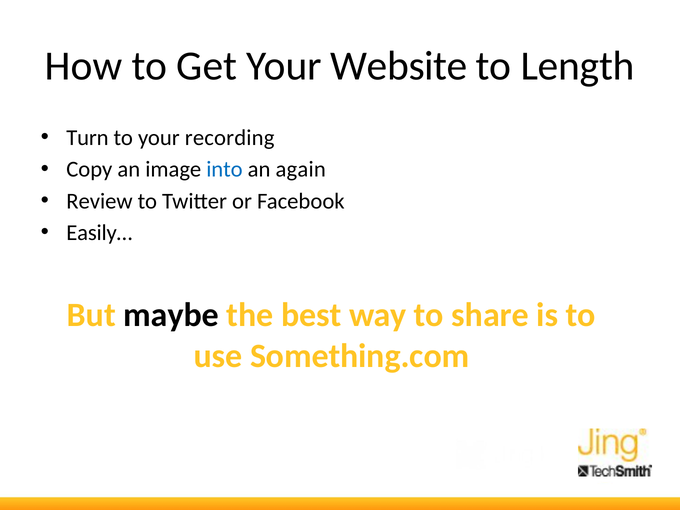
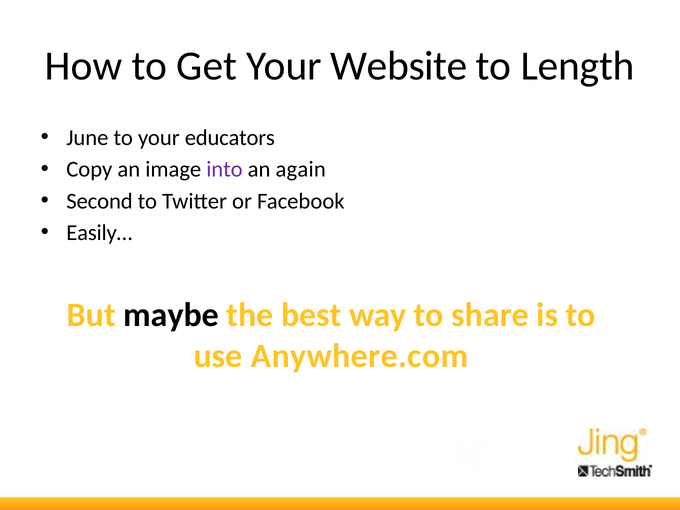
Turn: Turn -> June
recording: recording -> educators
into colour: blue -> purple
Review: Review -> Second
Something.com: Something.com -> Anywhere.com
